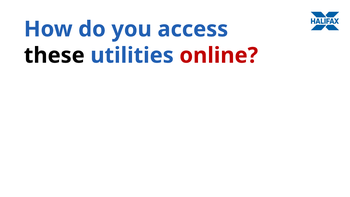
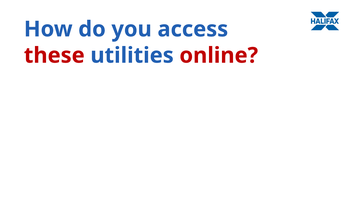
these colour: black -> red
